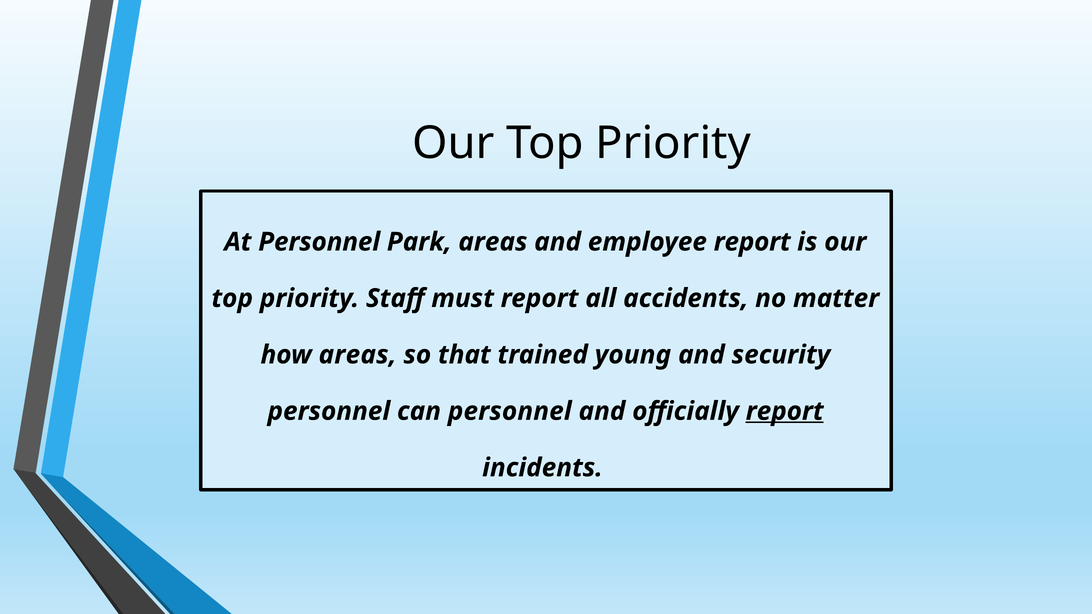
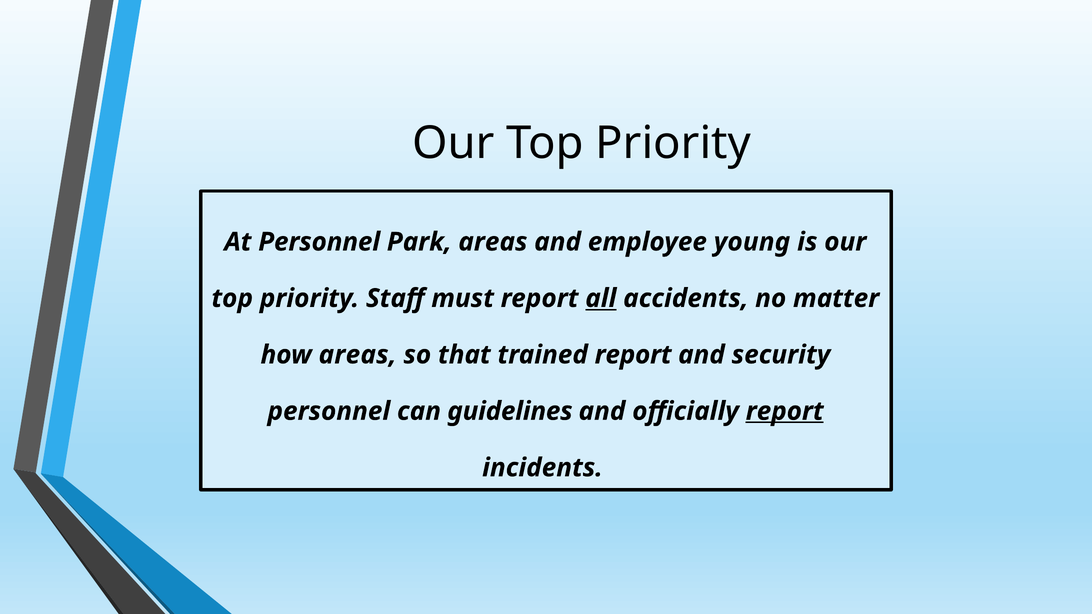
employee report: report -> young
all underline: none -> present
trained young: young -> report
can personnel: personnel -> guidelines
